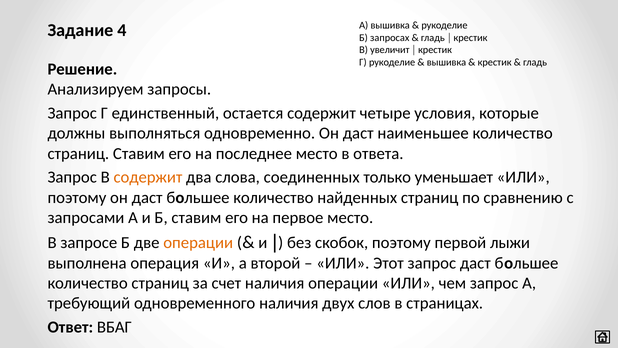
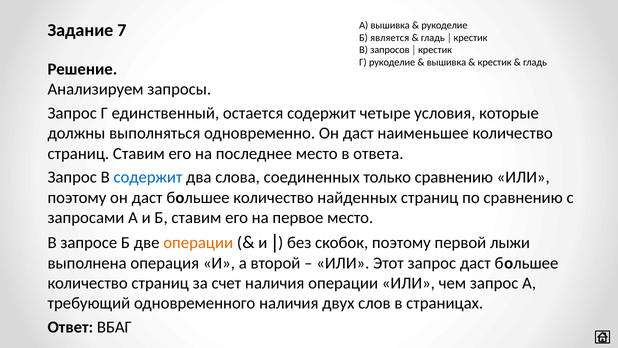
4: 4 -> 7
запросах: запросах -> является
увеличит: увеличит -> запросов
содержит at (148, 177) colour: orange -> blue
только уменьшает: уменьшает -> сравнению
